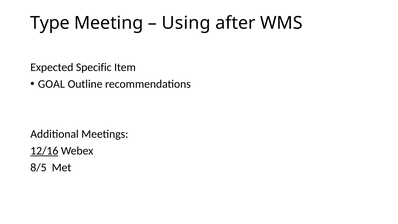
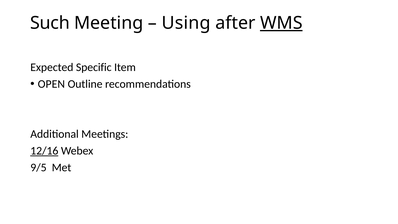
Type: Type -> Such
WMS underline: none -> present
GOAL: GOAL -> OPEN
8/5: 8/5 -> 9/5
